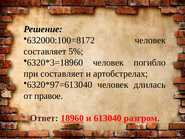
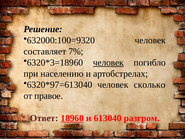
632000:100=8172: 632000:100=8172 -> 632000:100=9320
5%: 5% -> 7%
человек at (108, 62) underline: none -> present
при составляет: составляет -> населению
длилась: длилась -> сколько
